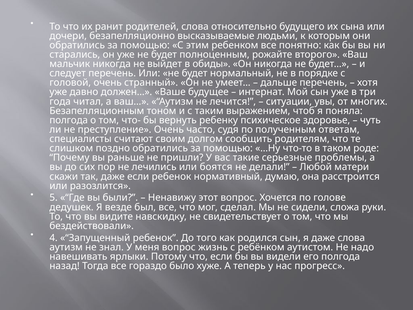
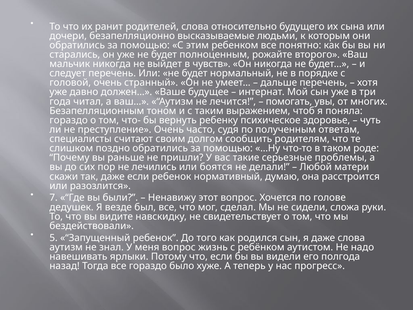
обиды: обиды -> чувств
ситуации: ситуации -> помогать
полгода at (69, 120): полгода -> гораздо
5: 5 -> 7
4: 4 -> 5
